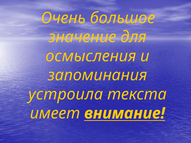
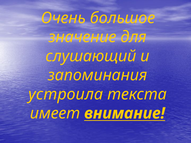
осмысления: осмысления -> слушающий
